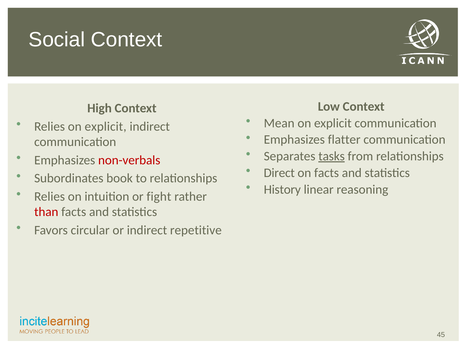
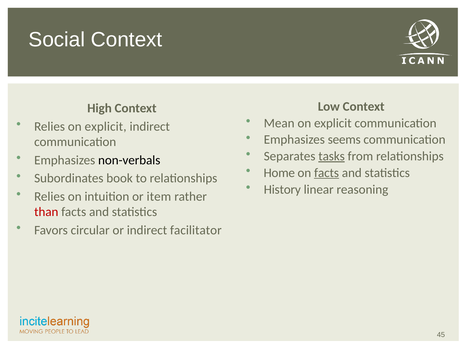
flatter: flatter -> seems
non-verbals colour: red -> black
Direct: Direct -> Home
facts at (327, 173) underline: none -> present
fight: fight -> item
repetitive: repetitive -> facilitator
